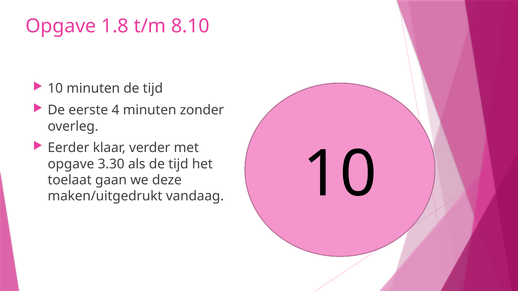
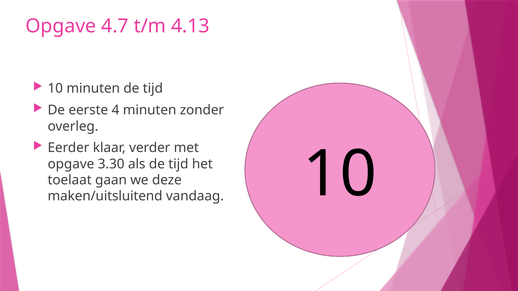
1.8: 1.8 -> 4.7
8.10: 8.10 -> 4.13
maken/uitgedrukt: maken/uitgedrukt -> maken/uitsluitend
